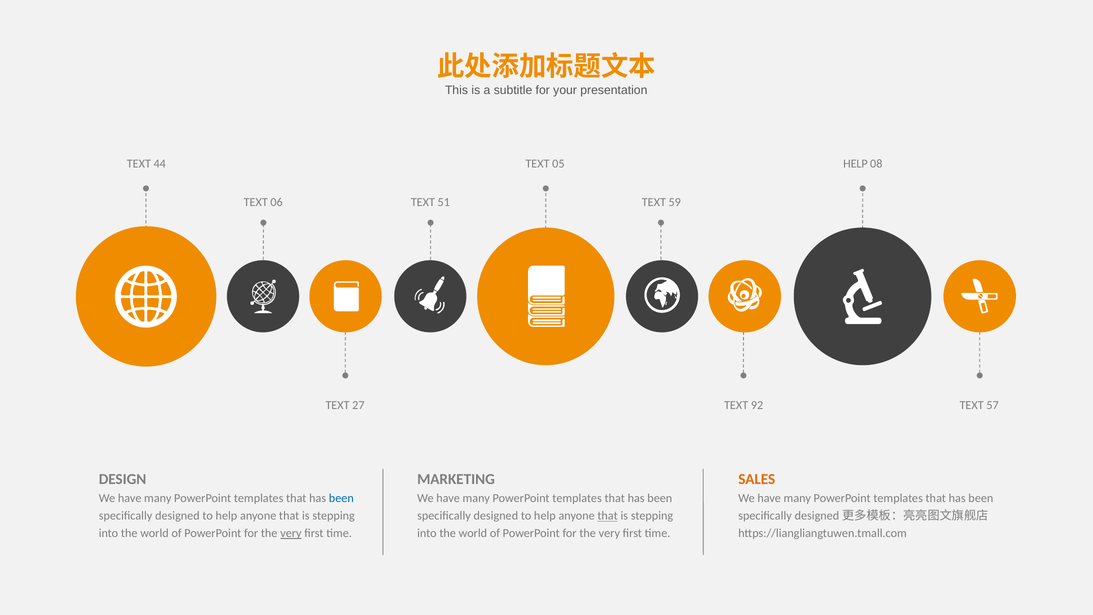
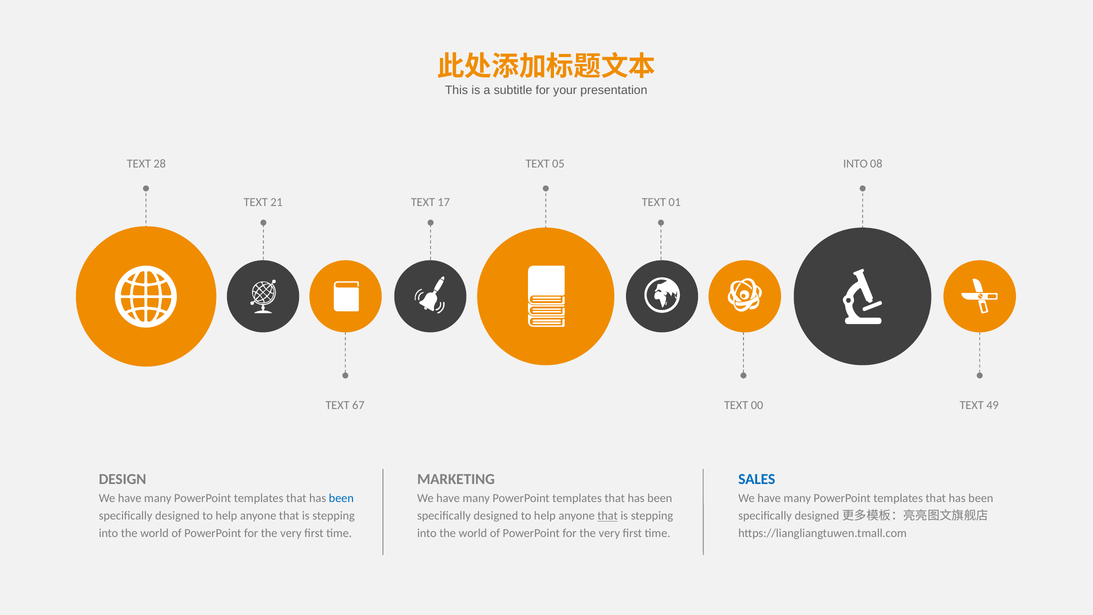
44: 44 -> 28
05 HELP: HELP -> INTO
06: 06 -> 21
51: 51 -> 17
59: 59 -> 01
27: 27 -> 67
92: 92 -> 00
57: 57 -> 49
SALES colour: orange -> blue
very at (291, 533) underline: present -> none
